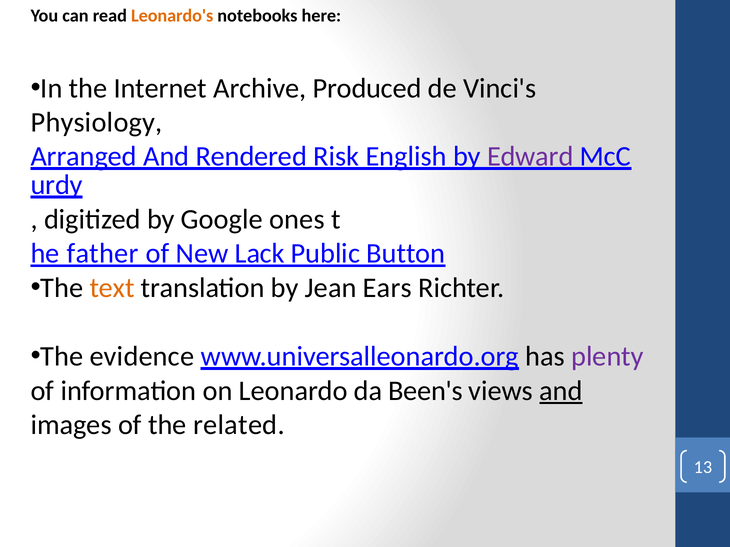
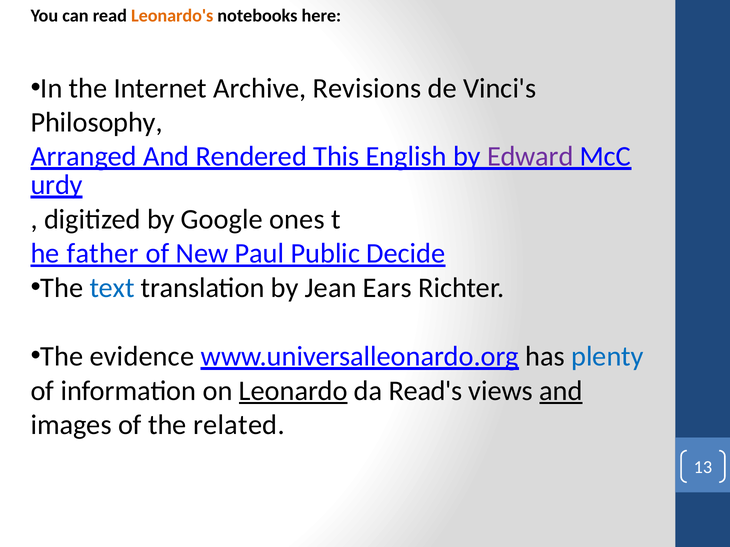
Produced: Produced -> Revisions
Physiology: Physiology -> Philosophy
Risk: Risk -> This
Lack: Lack -> Paul
Button: Button -> Decide
text colour: orange -> blue
plenty colour: purple -> blue
Leonardo underline: none -> present
Been's: Been's -> Read's
